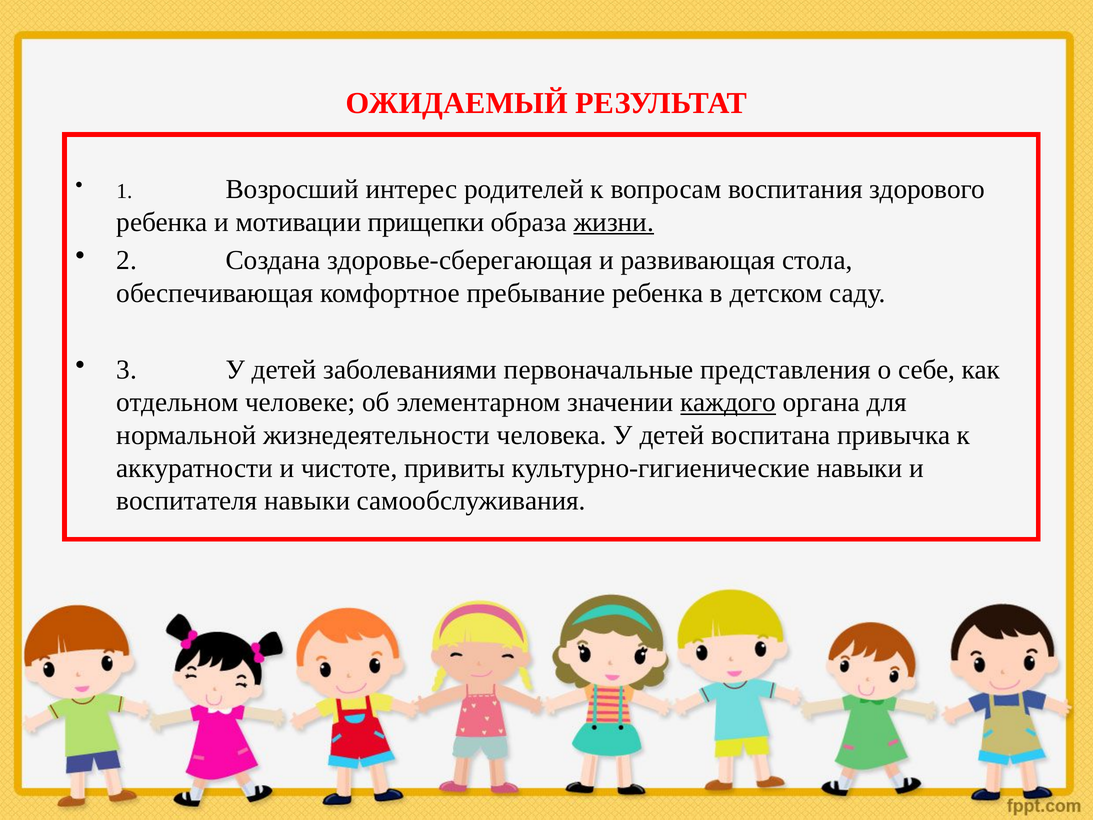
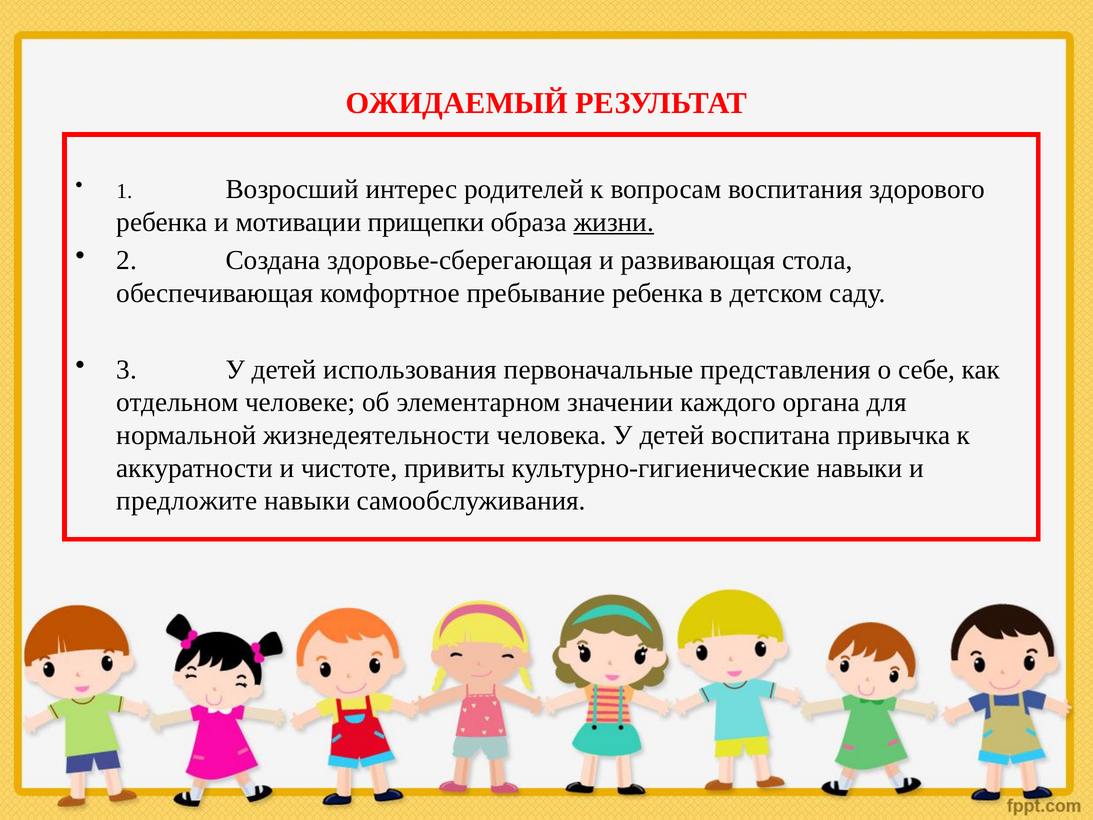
заболеваниями: заболеваниями -> использования
каждого underline: present -> none
воспитателя: воспитателя -> предложите
